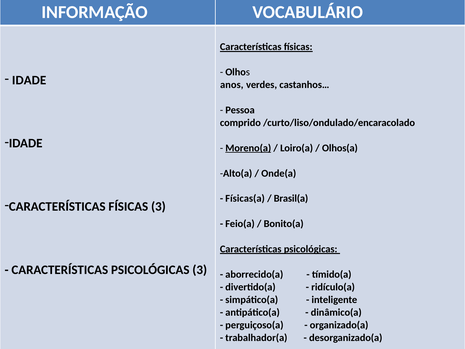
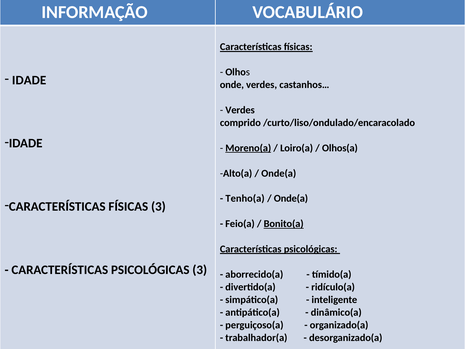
anos: anos -> onde
Pessoa at (240, 110): Pessoa -> Verdes
Físicas(a: Físicas(a -> Tenho(a
Brasil(a at (291, 198): Brasil(a -> Onde(a
Bonito(a underline: none -> present
